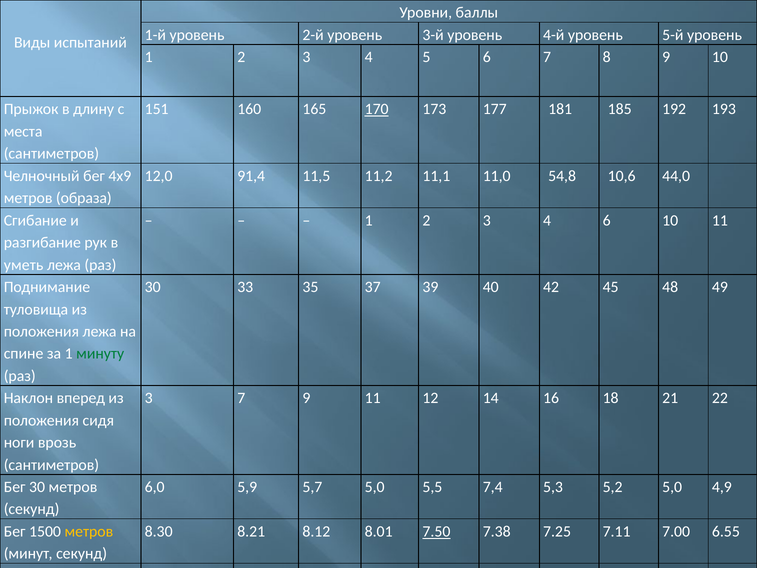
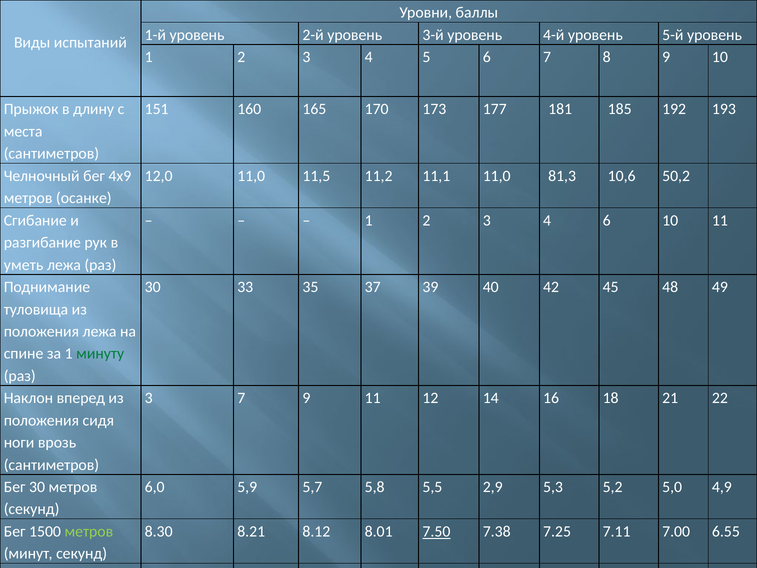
170 underline: present -> none
12,0 91,4: 91,4 -> 11,0
54,8: 54,8 -> 81,3
44,0: 44,0 -> 50,2
образа: образа -> осанке
5,7 5,0: 5,0 -> 5,8
7,4: 7,4 -> 2,9
метров at (89, 531) colour: yellow -> light green
